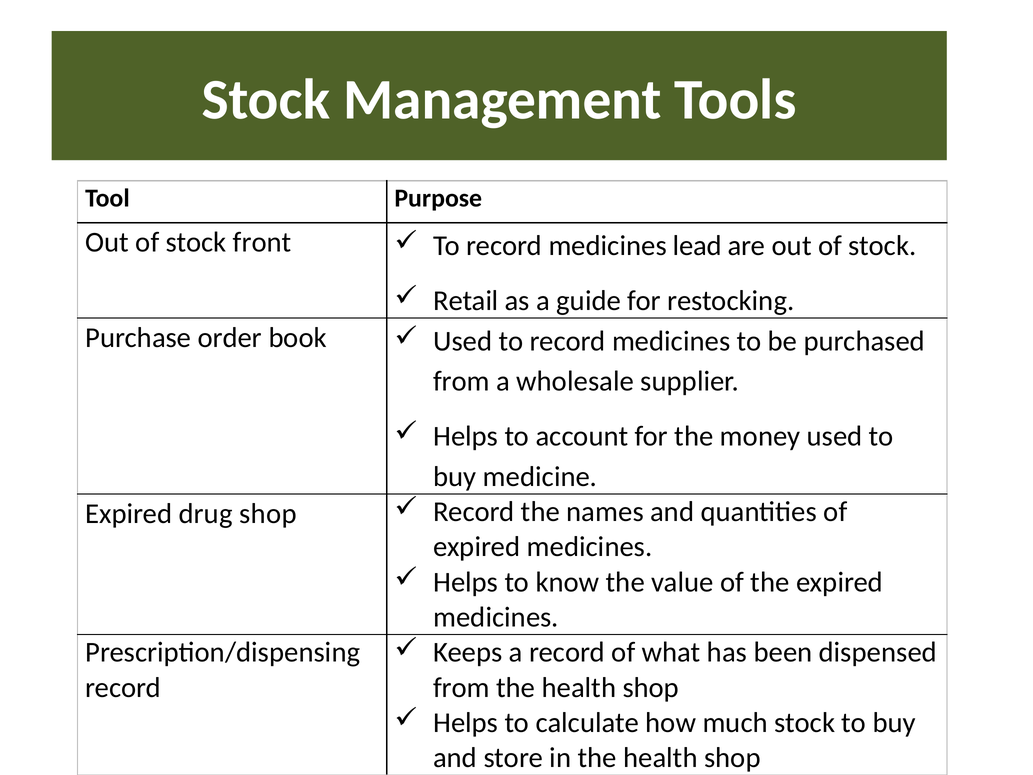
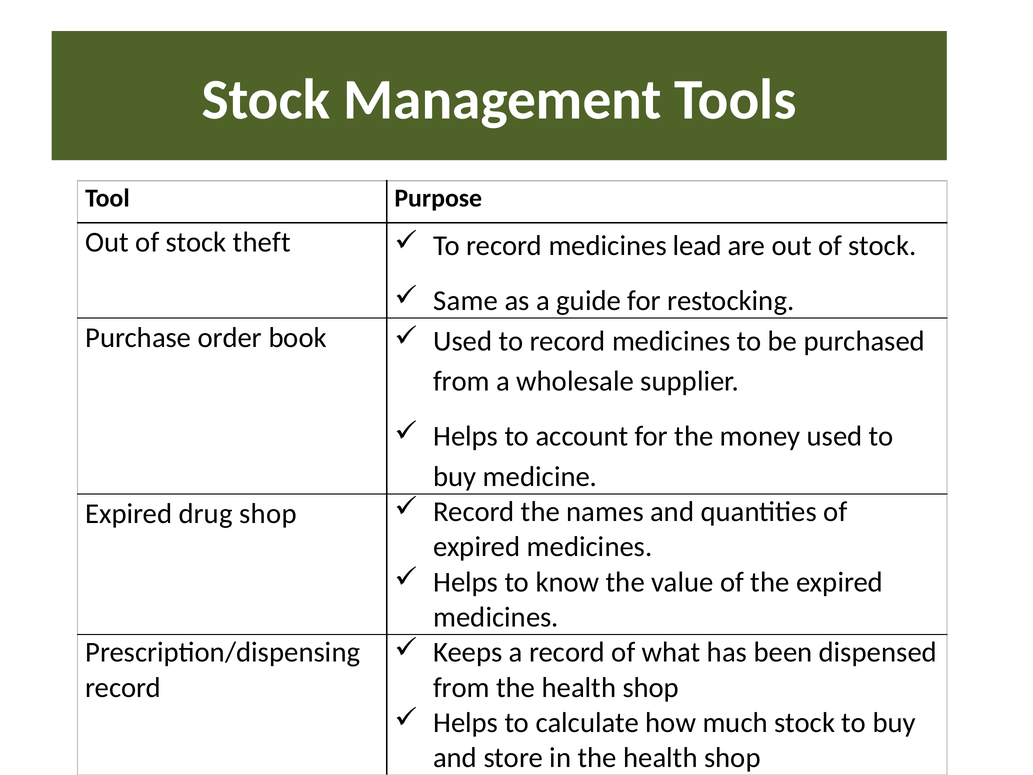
front: front -> theft
Retail: Retail -> Same
